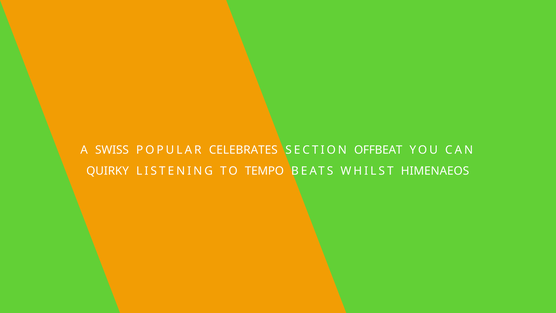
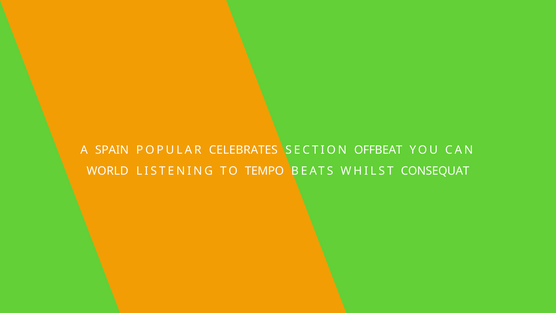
SWISS: SWISS -> SPAIN
QUIRKY: QUIRKY -> WORLD
HIMENAEOS: HIMENAEOS -> CONSEQUAT
